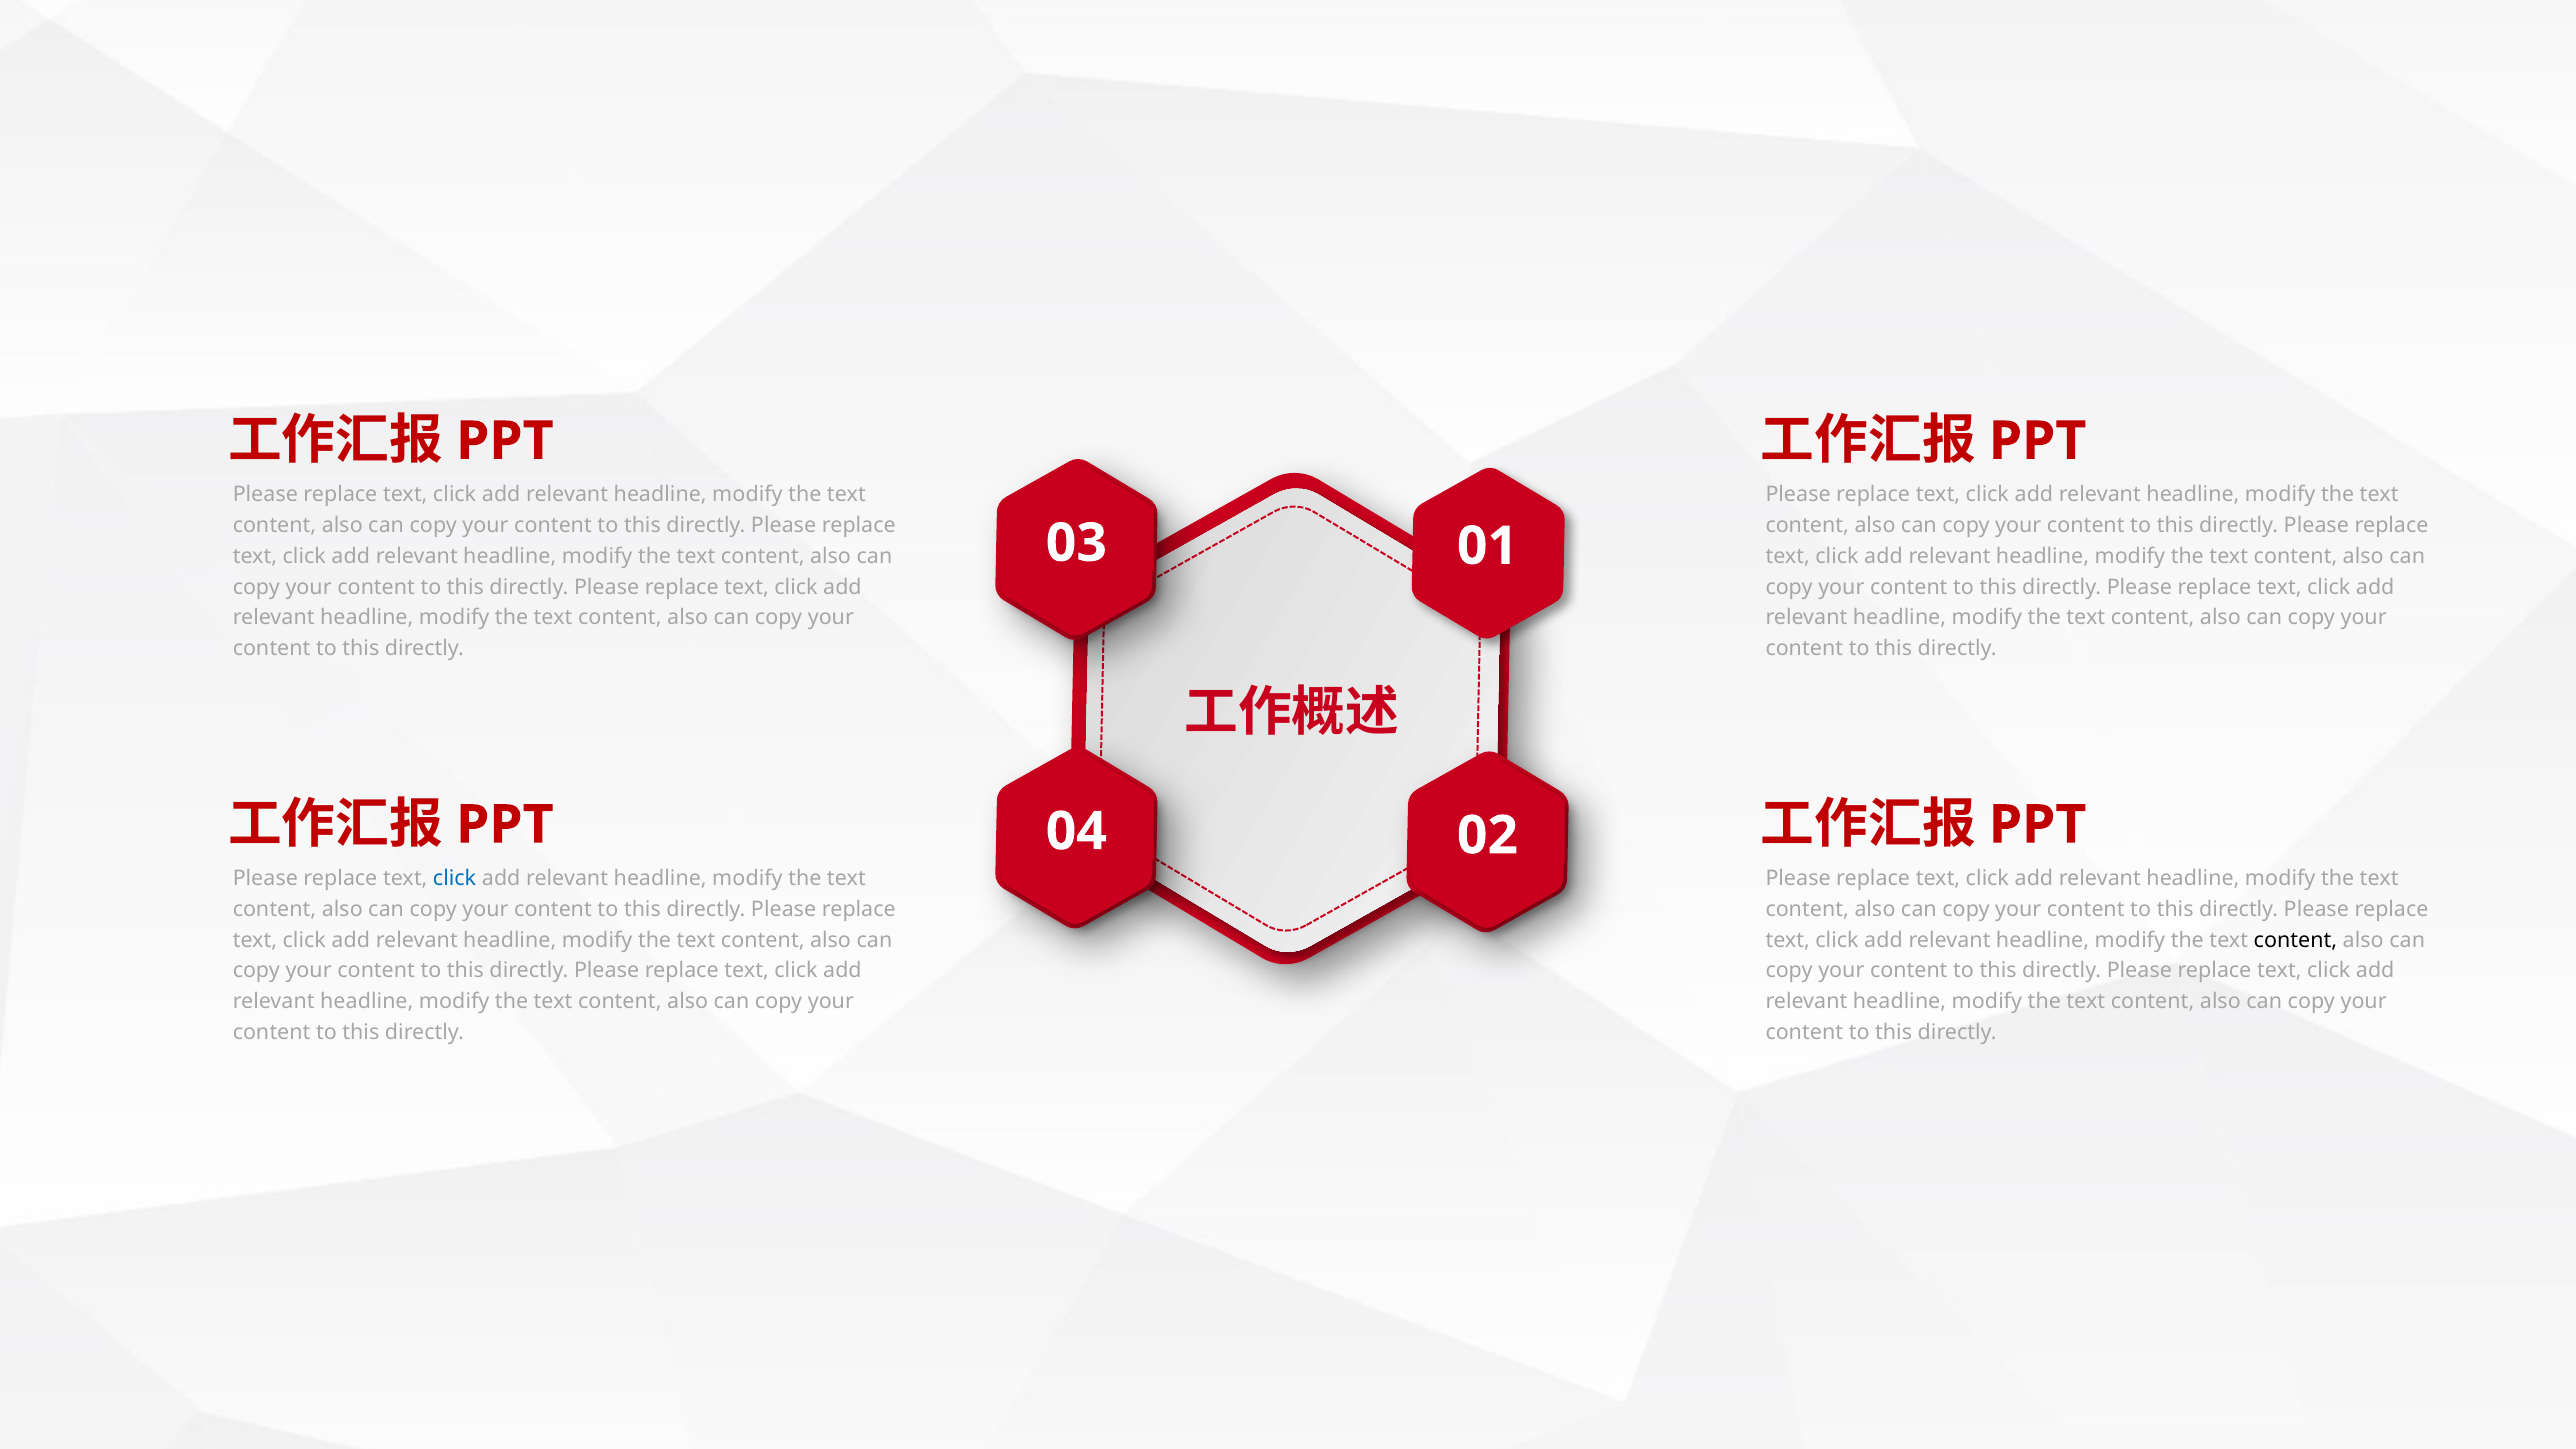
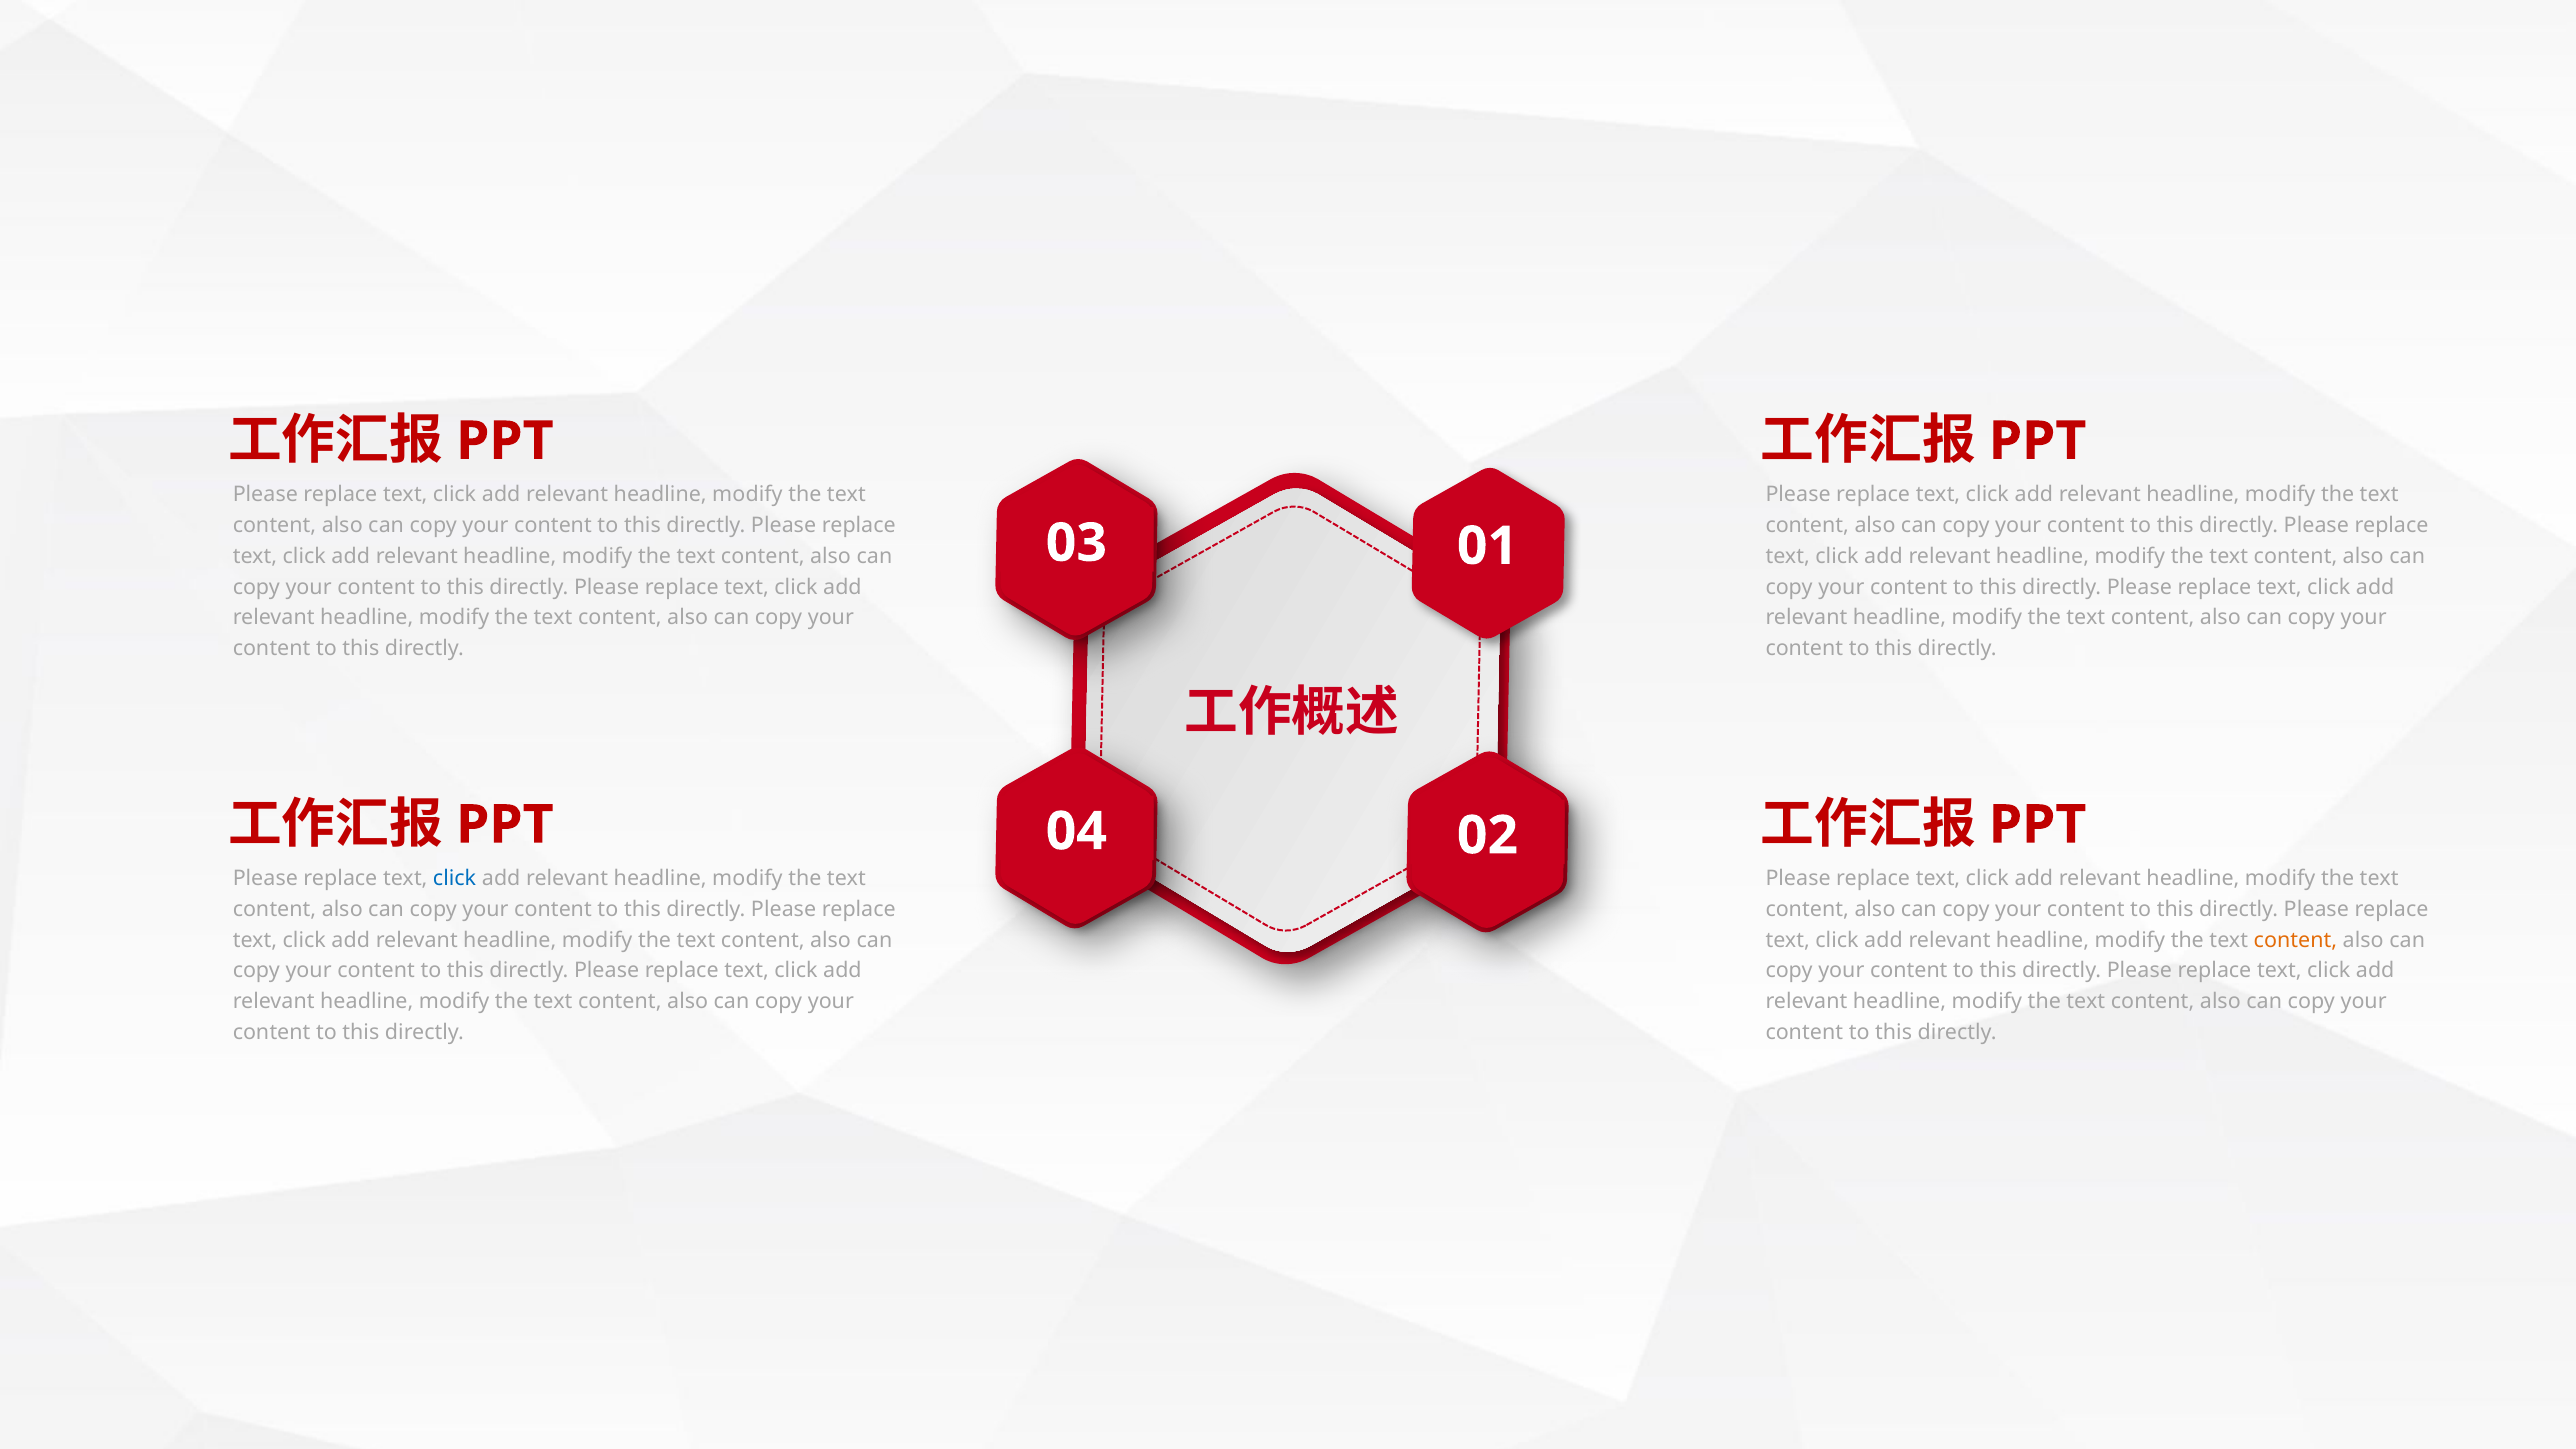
content at (2295, 940) colour: black -> orange
